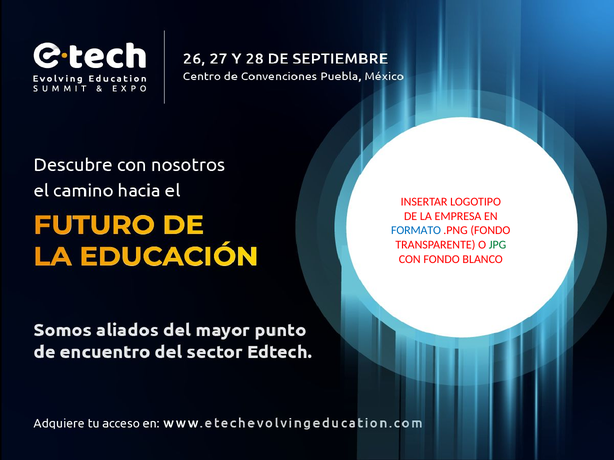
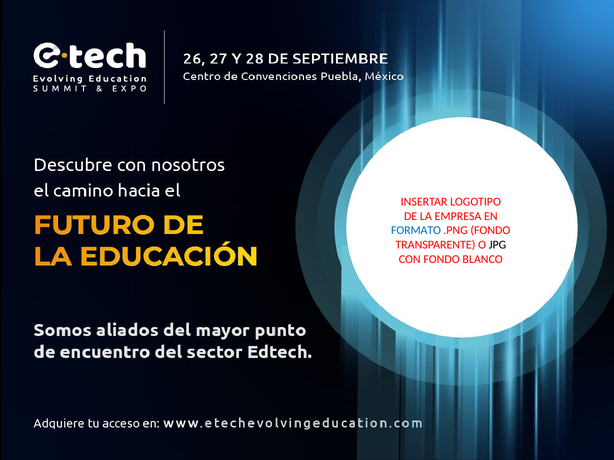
JPG colour: green -> black
